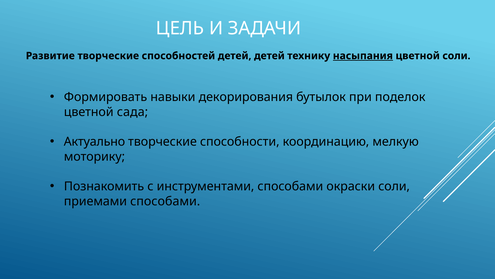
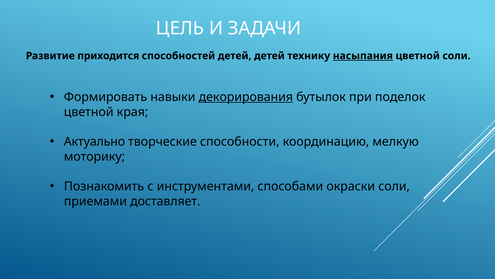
Развитие творческие: творческие -> приходится
декорирования underline: none -> present
сада: сада -> края
приемами способами: способами -> доставляет
